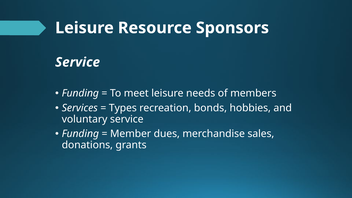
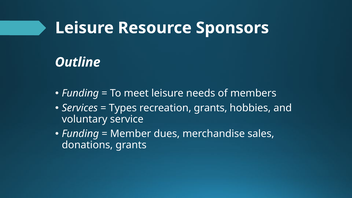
Service at (78, 62): Service -> Outline
recreation bonds: bonds -> grants
